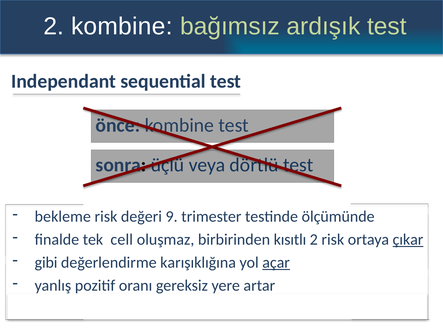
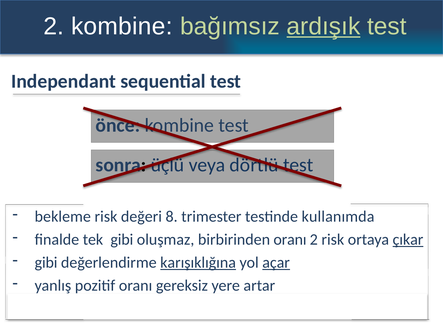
ardışık underline: none -> present
9: 9 -> 8
ölçümünde: ölçümünde -> kullanımda
tek cell: cell -> gibi
birbirinden kısıtlı: kısıtlı -> oranı
karışıklığına underline: none -> present
